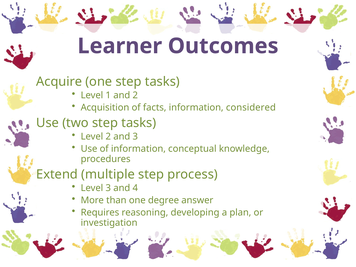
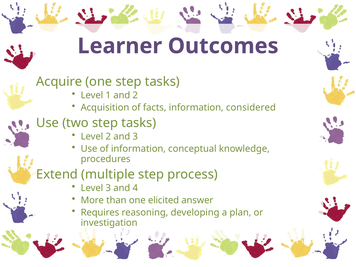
degree: degree -> elicited
